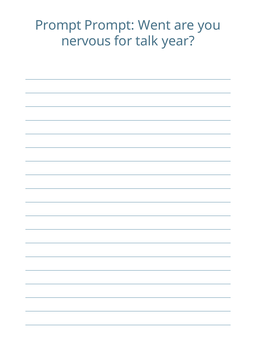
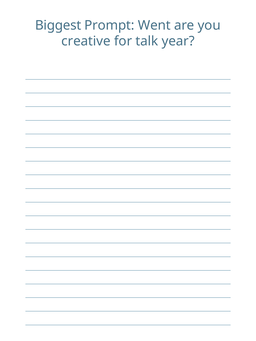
Prompt at (58, 25): Prompt -> Biggest
nervous: nervous -> creative
